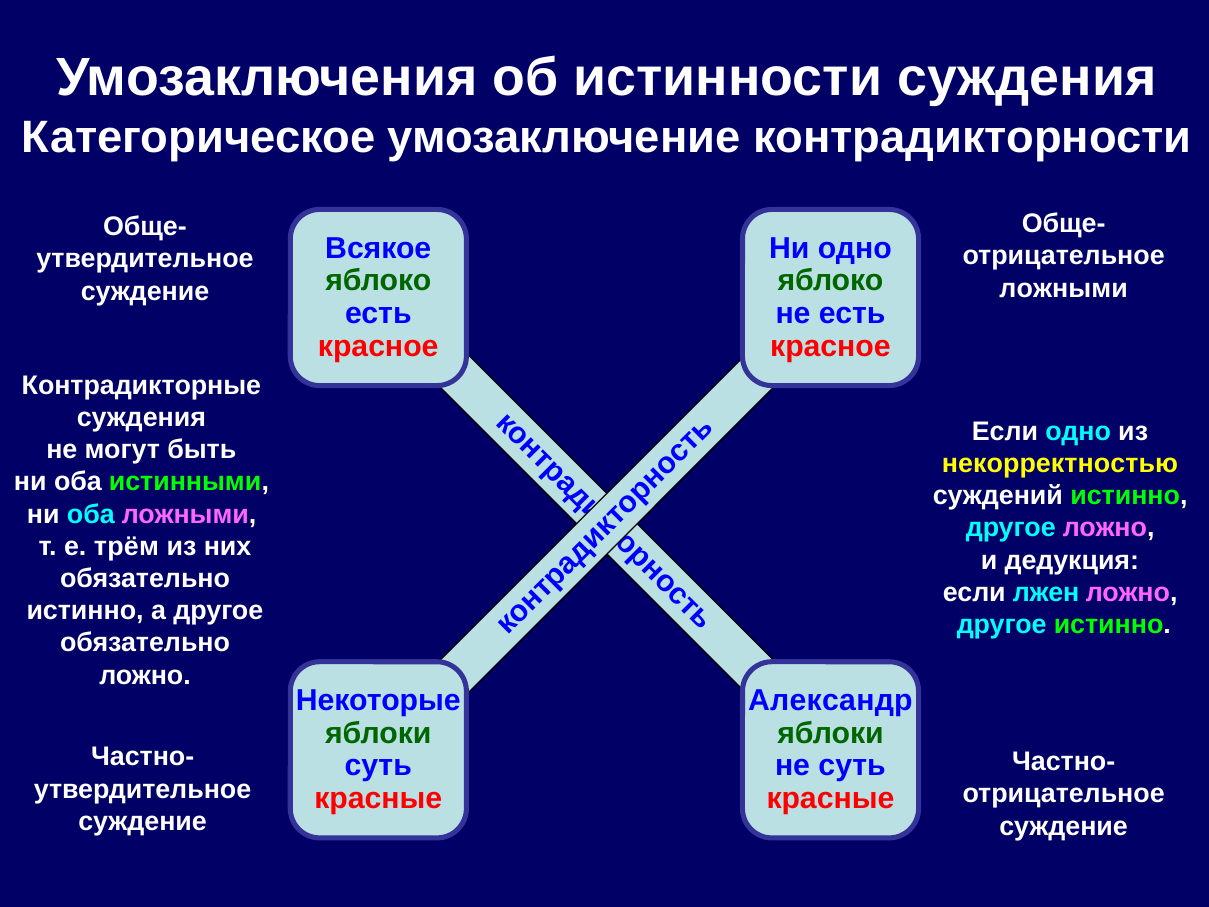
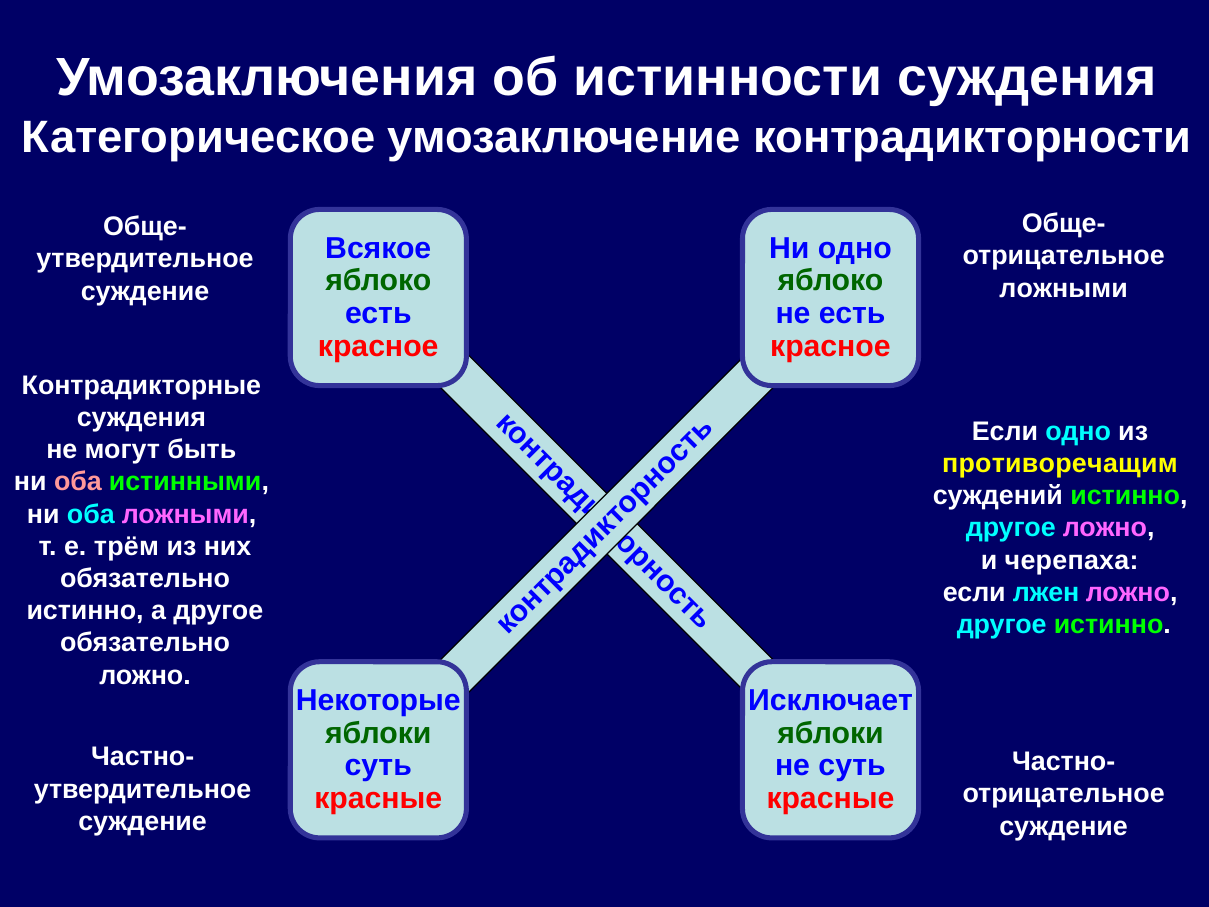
некорректностью: некорректностью -> противоречащим
оба at (78, 482) colour: white -> pink
дедукция: дедукция -> черепаха
Александр: Александр -> Исключает
